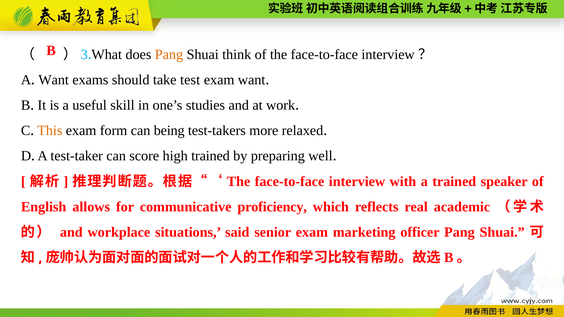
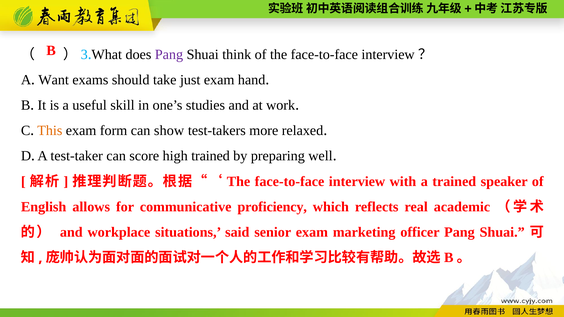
Pang at (169, 55) colour: orange -> purple
test: test -> just
exam want: want -> hand
being: being -> show
